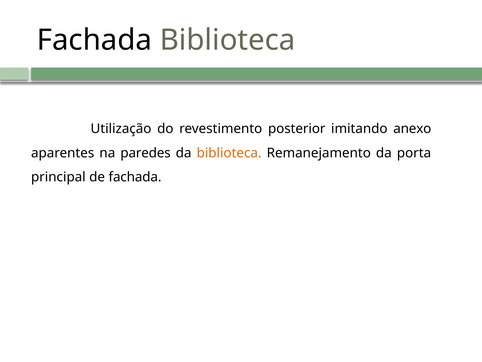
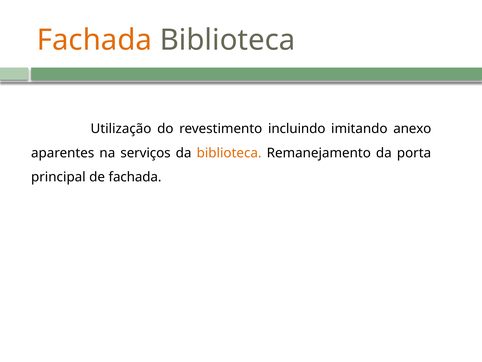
Fachada at (94, 40) colour: black -> orange
posterior: posterior -> incluindo
paredes: paredes -> serviços
